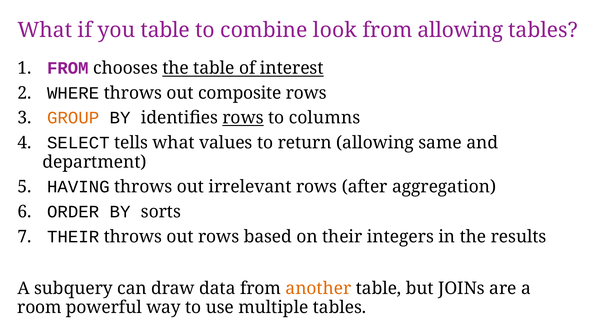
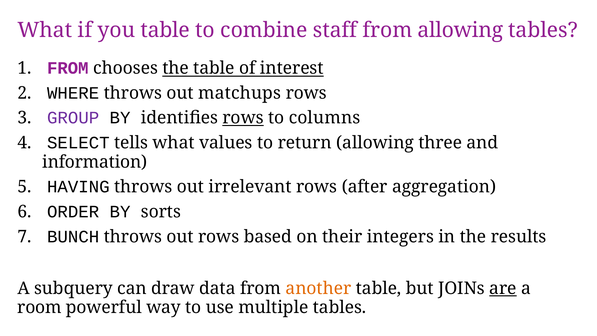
look: look -> staff
composite: composite -> matchups
GROUP colour: orange -> purple
same: same -> three
department: department -> information
THEIR at (73, 236): THEIR -> BUNCH
are underline: none -> present
